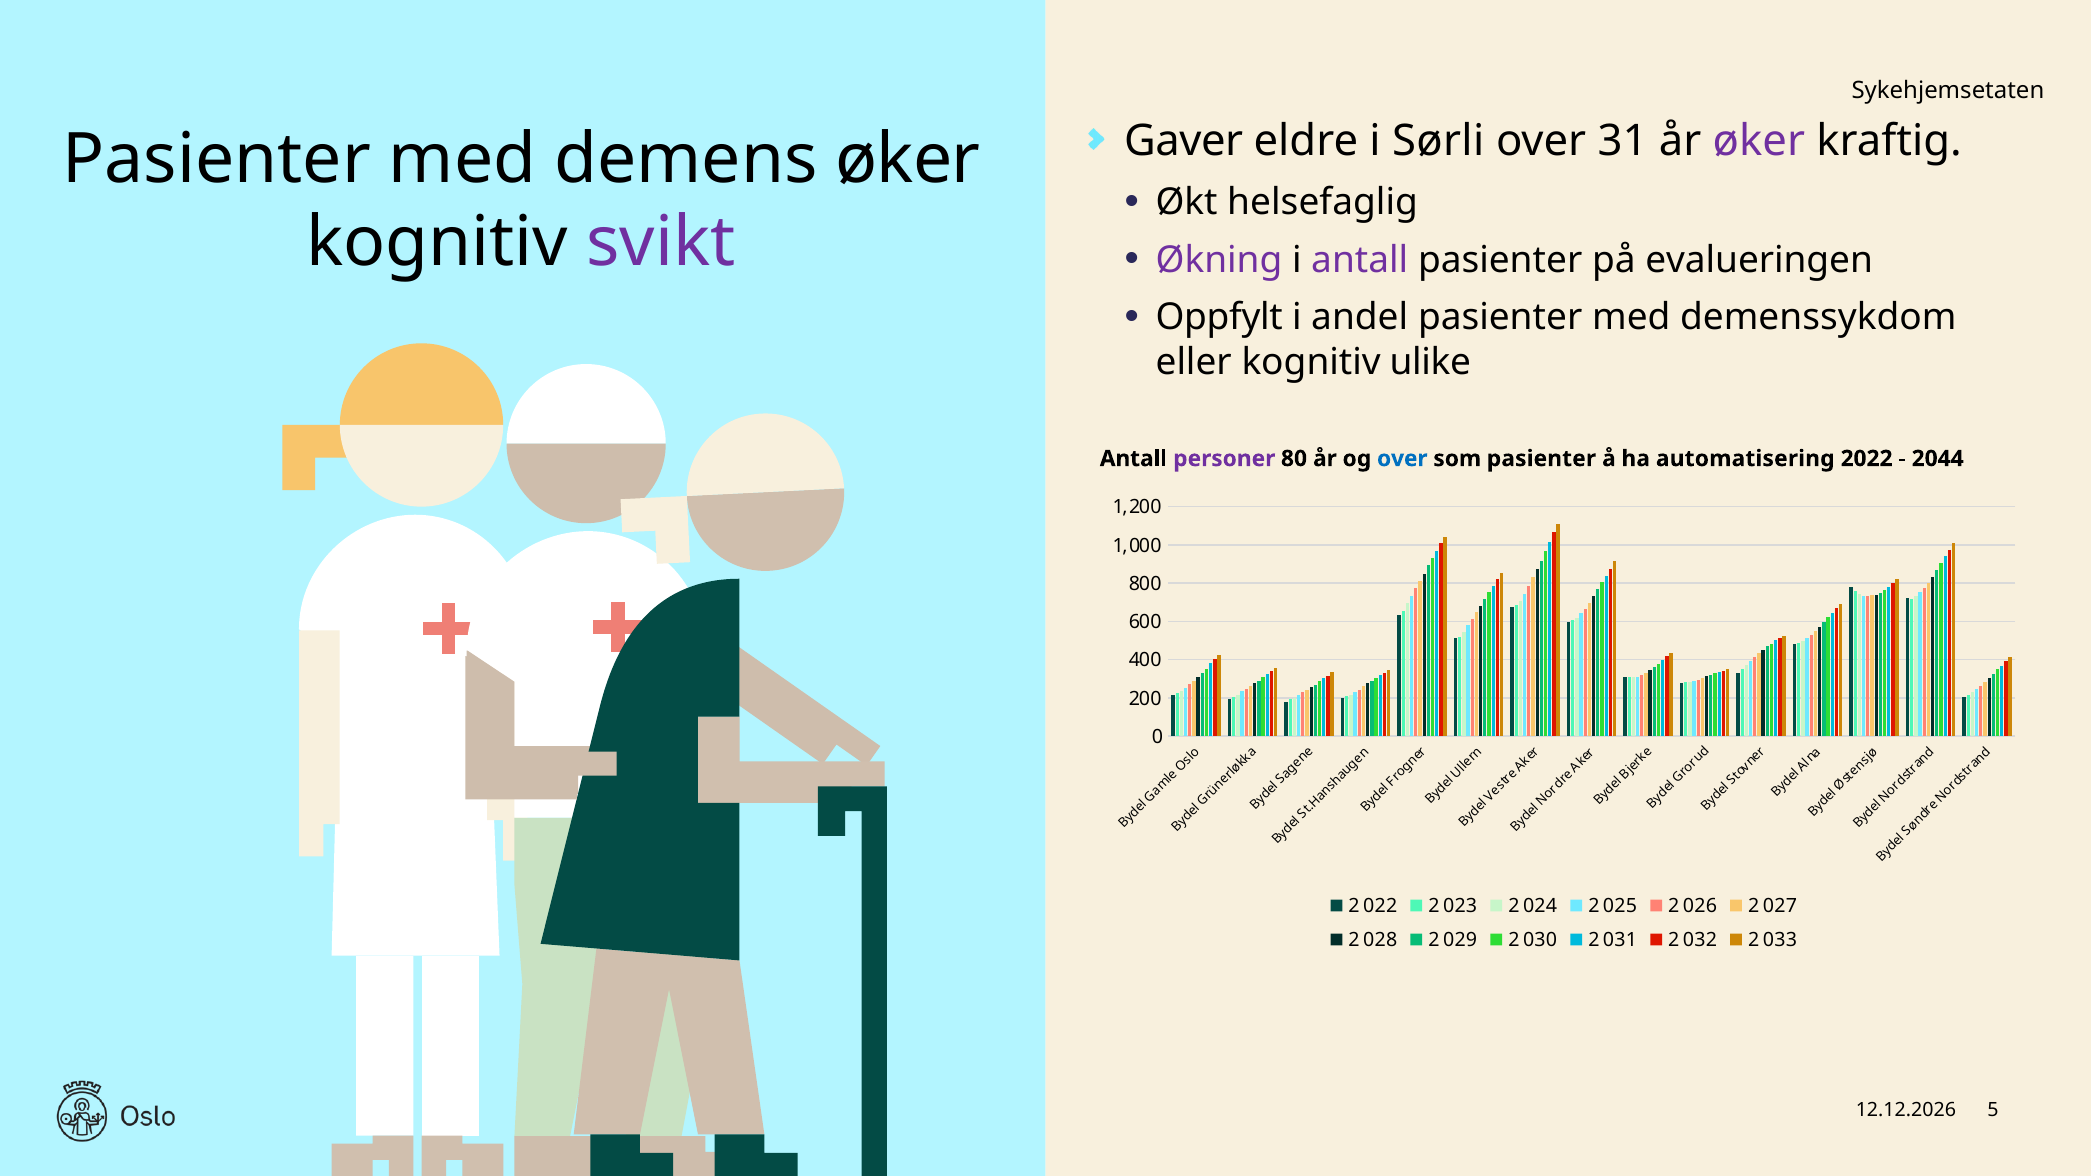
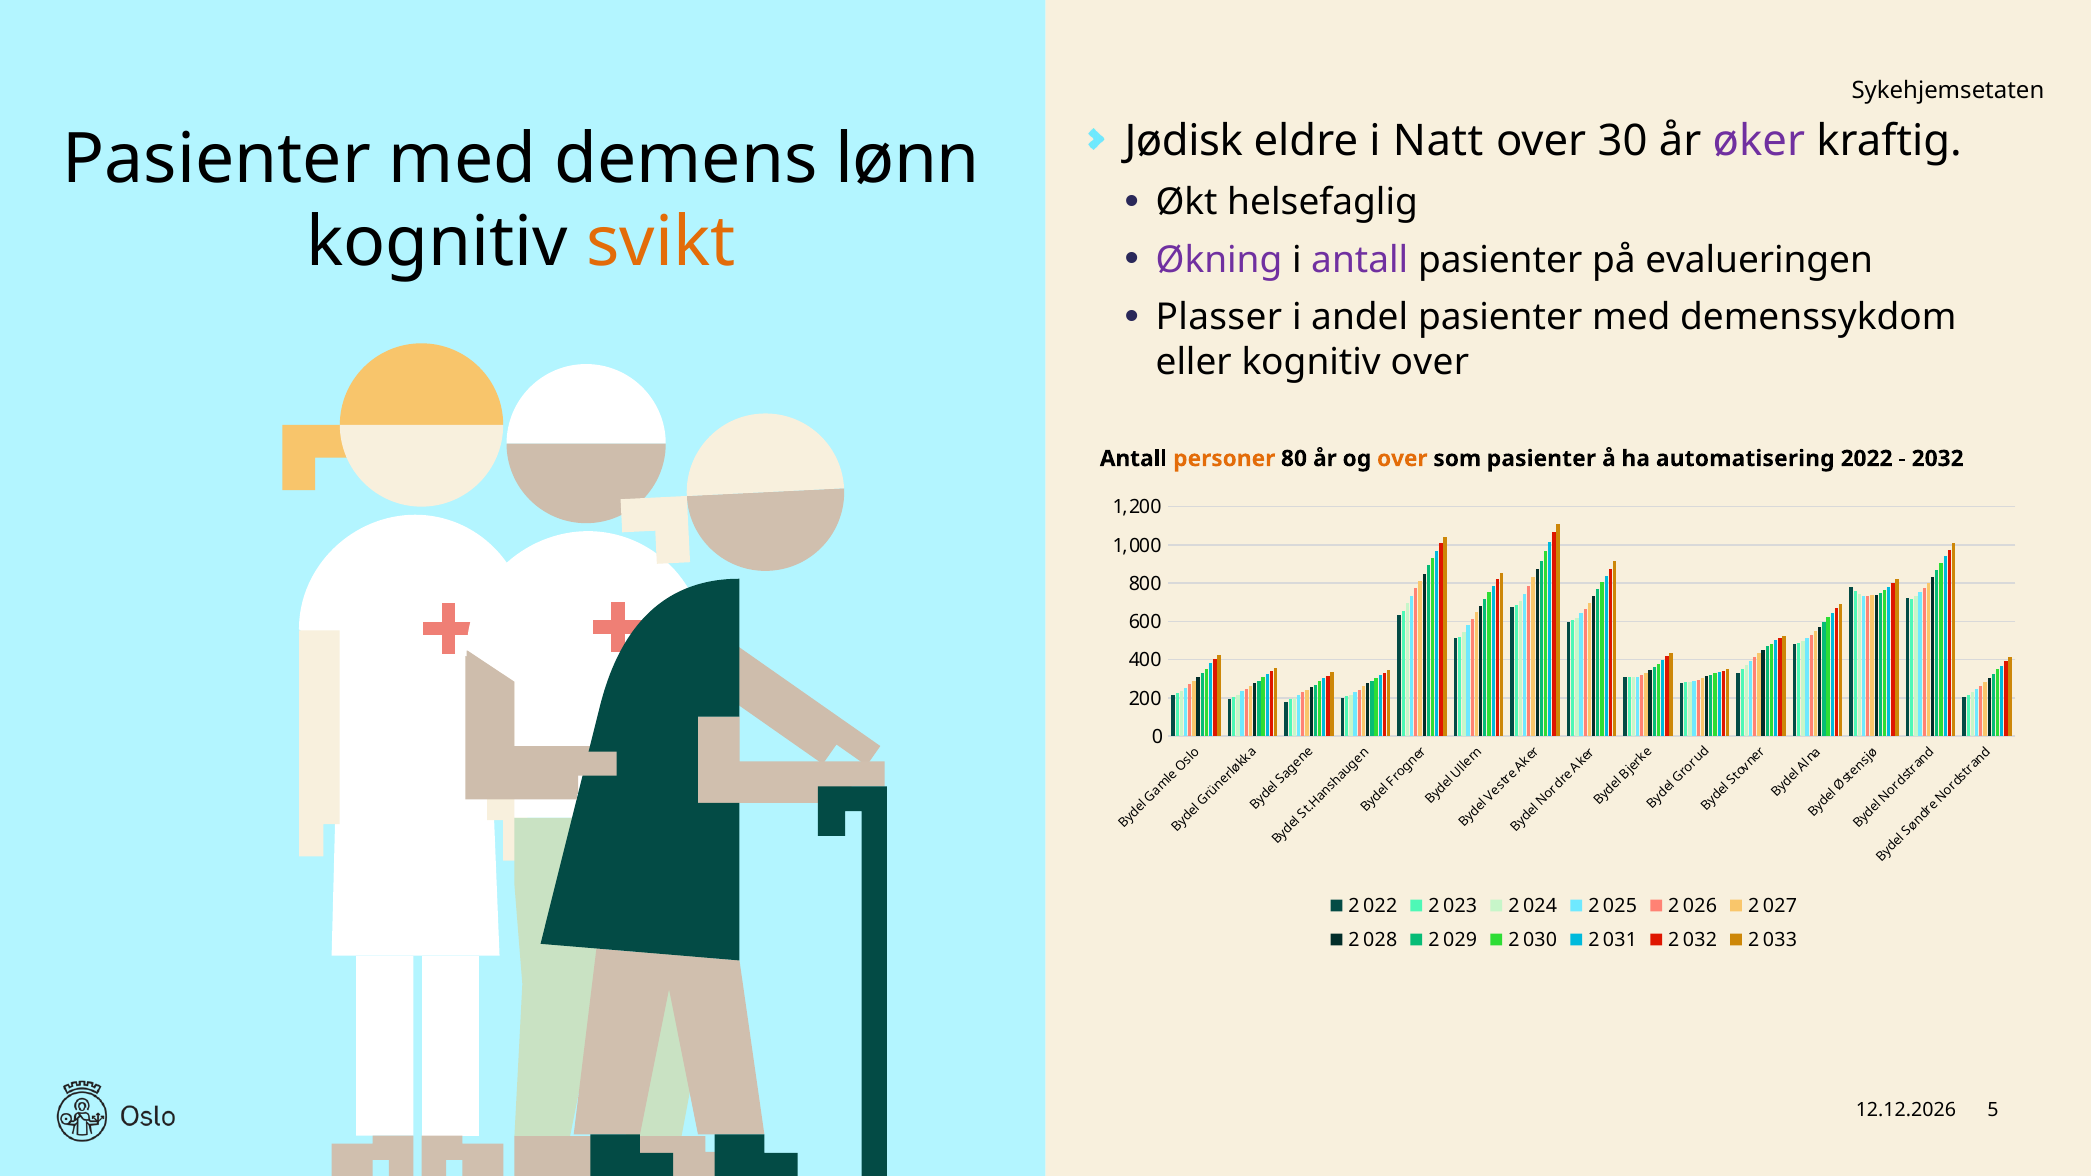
Gaver: Gaver -> Jødisk
Sørli: Sørli -> Natt
31: 31 -> 30
demens øker: øker -> lønn
svikt colour: purple -> orange
Oppfylt: Oppfylt -> Plasser
kognitiv ulike: ulike -> over
personer colour: purple -> orange
over at (1402, 459) colour: blue -> orange
2044: 2044 -> 2032
